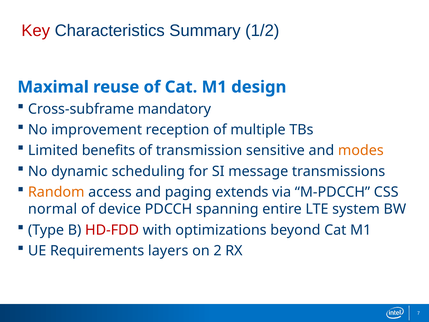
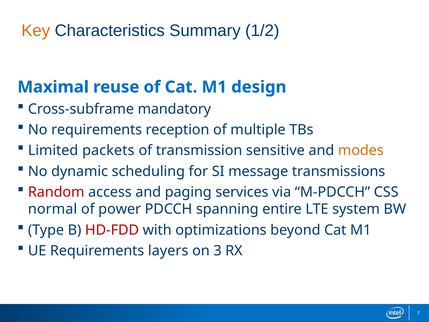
Key colour: red -> orange
No improvement: improvement -> requirements
benefits: benefits -> packets
Random colour: orange -> red
extends: extends -> services
device: device -> power
2: 2 -> 3
